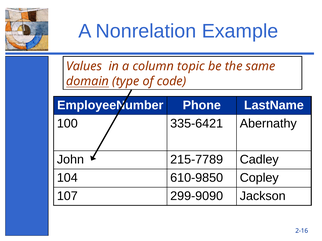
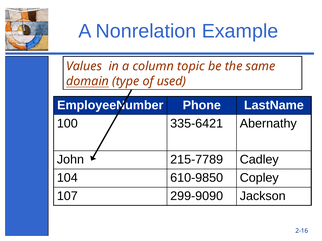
code: code -> used
